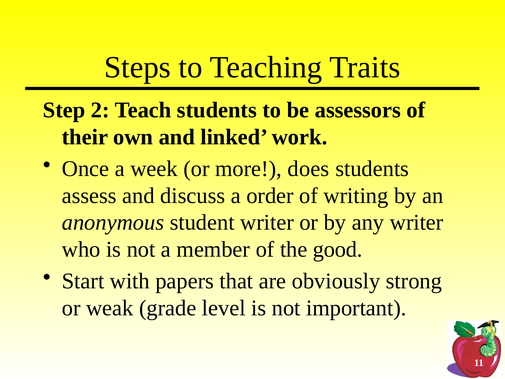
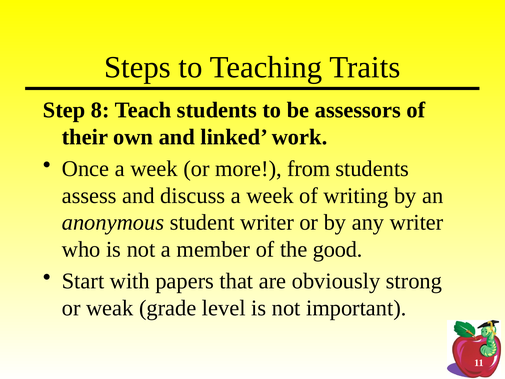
2: 2 -> 8
does: does -> from
discuss a order: order -> week
